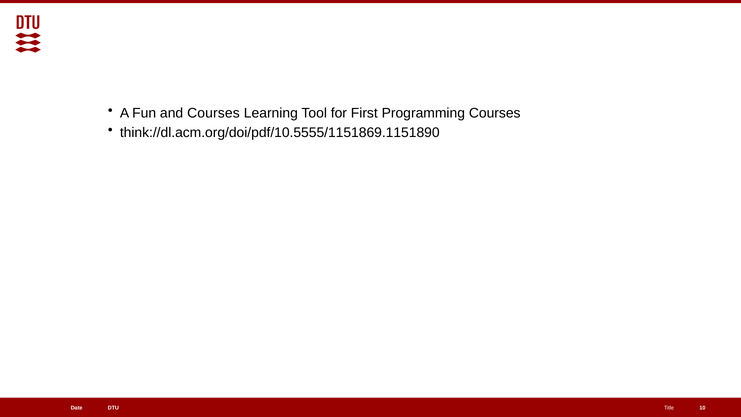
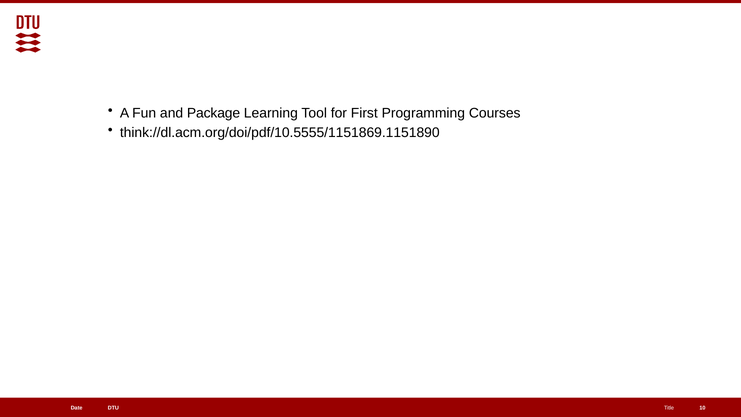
and Courses: Courses -> Package
